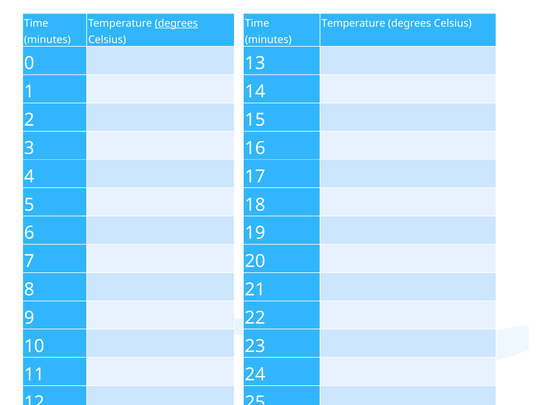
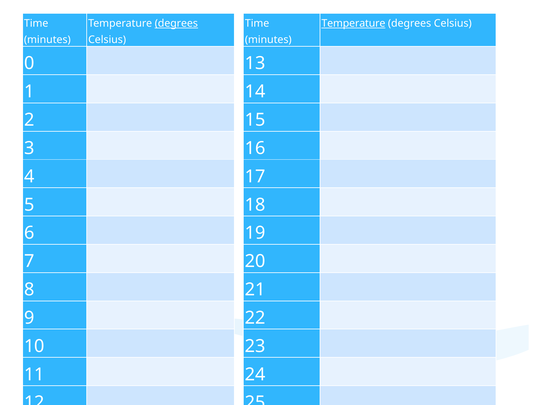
Temperature at (353, 23) underline: none -> present
